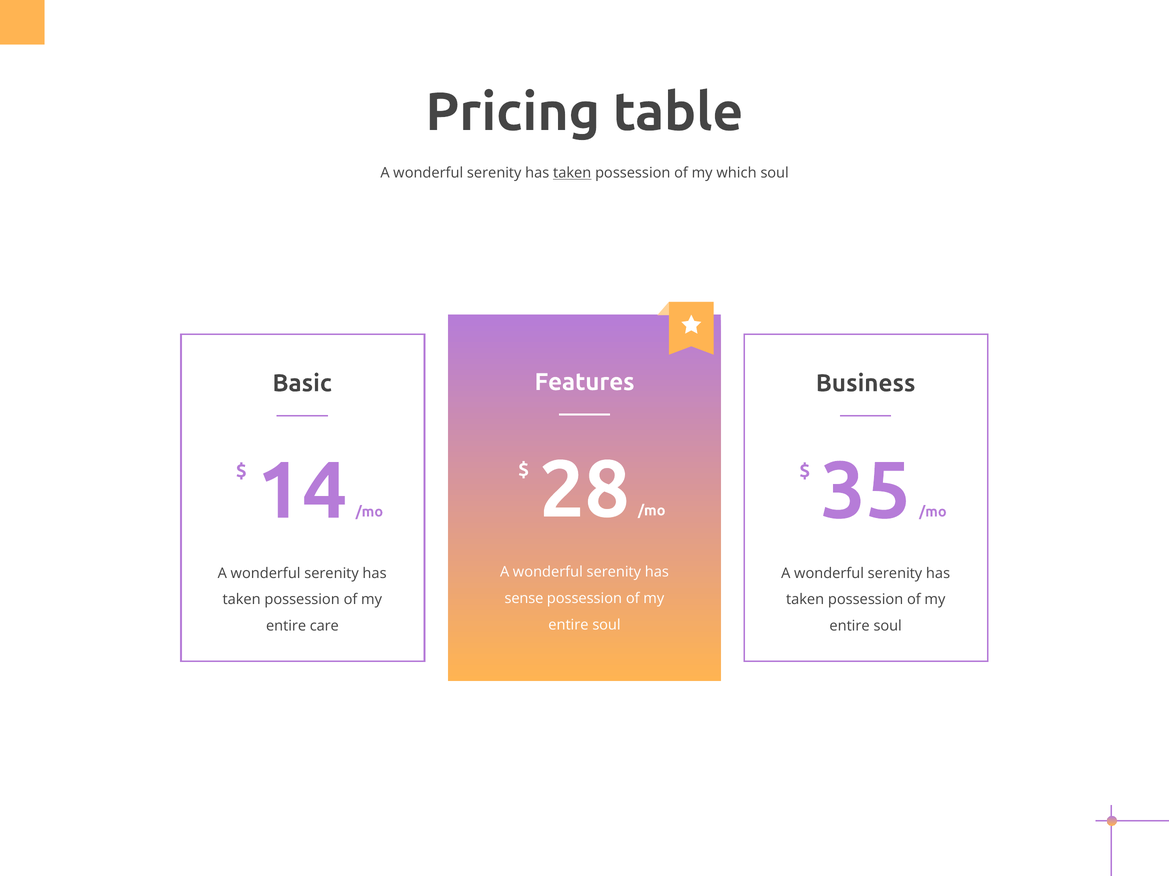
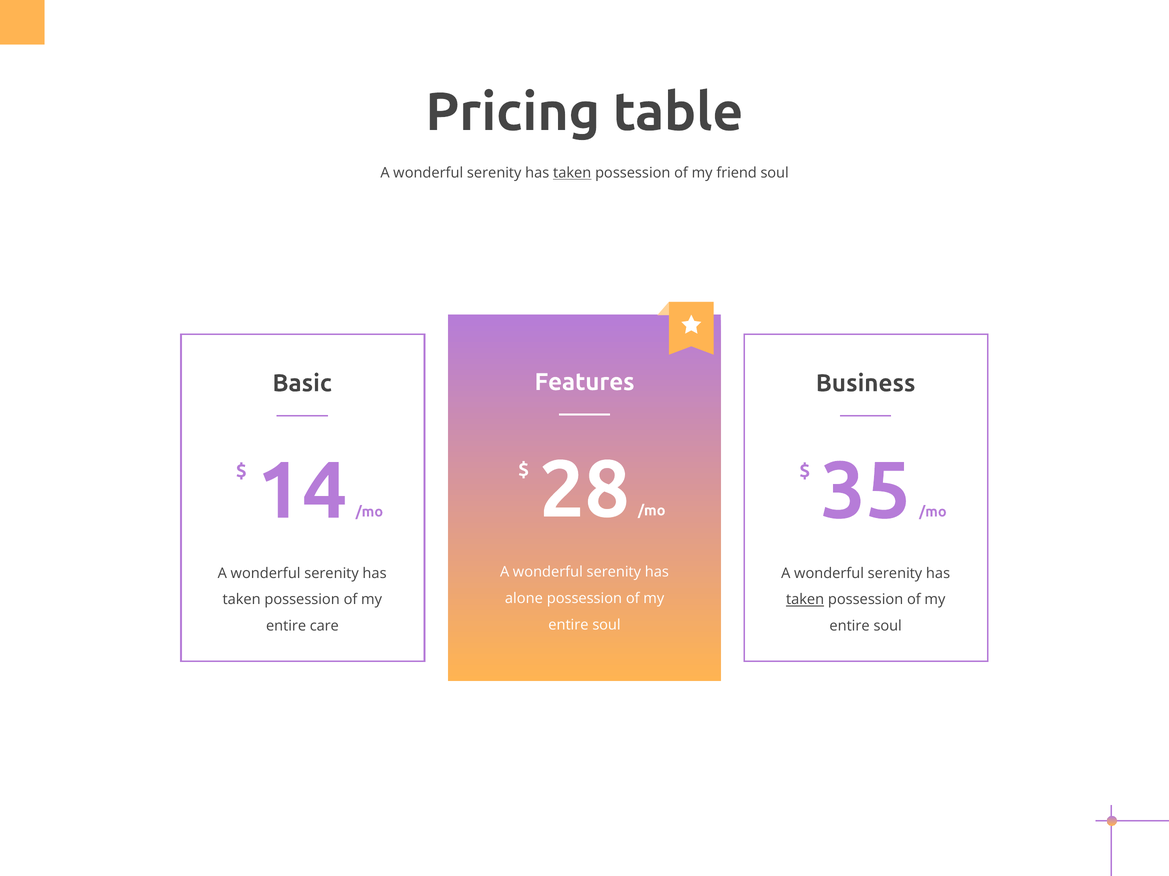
which: which -> friend
sense: sense -> alone
taken at (805, 600) underline: none -> present
